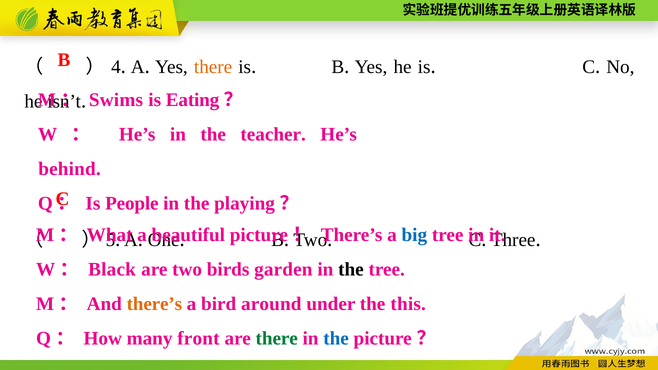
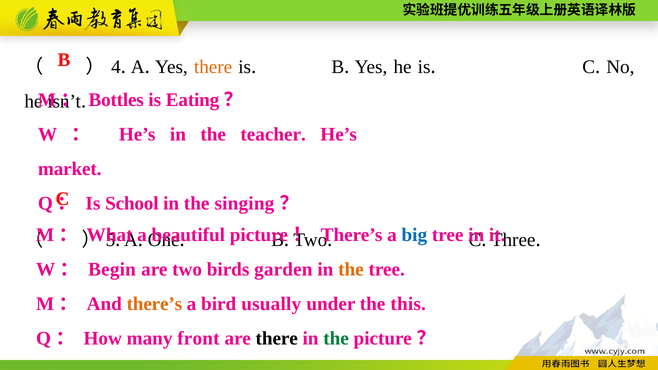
Swims: Swims -> Bottles
behind: behind -> market
People: People -> School
playing: playing -> singing
Black: Black -> Begin
the at (351, 270) colour: black -> orange
around: around -> usually
there at (277, 339) colour: green -> black
the at (336, 339) colour: blue -> green
